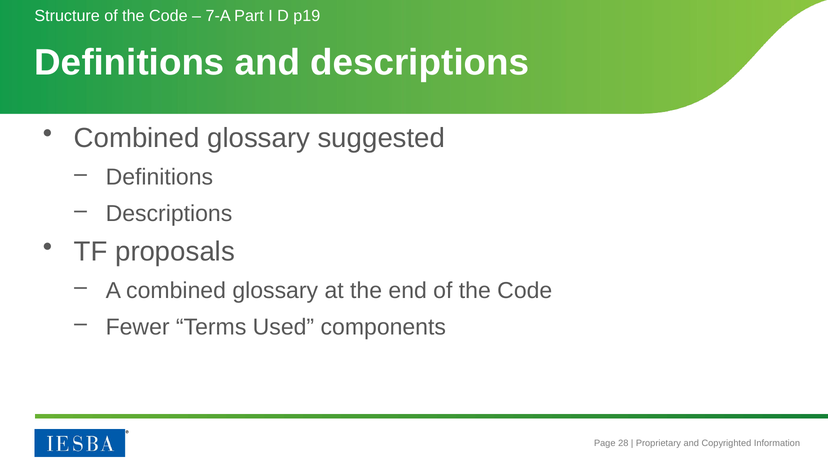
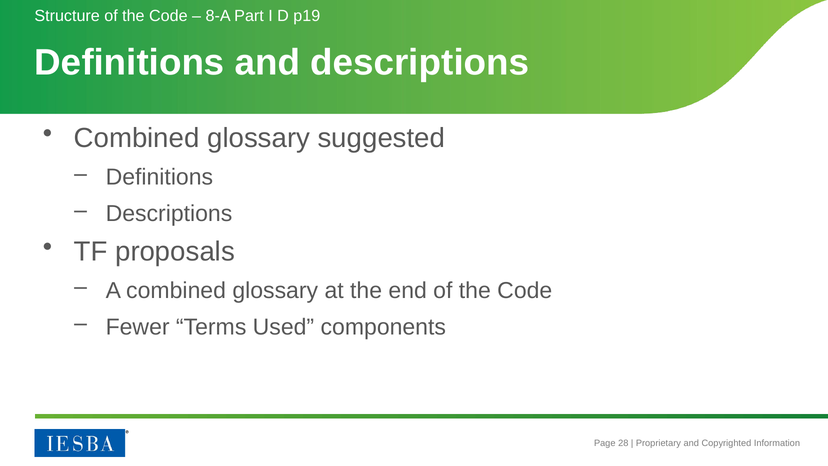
7-A: 7-A -> 8-A
